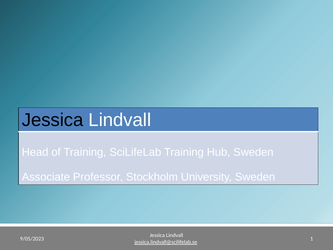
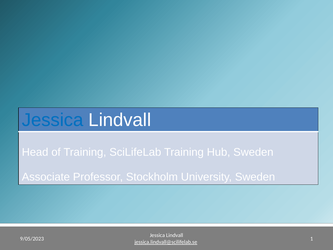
Jessica at (53, 120) colour: black -> blue
